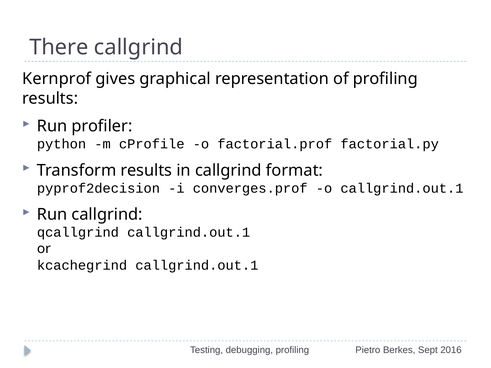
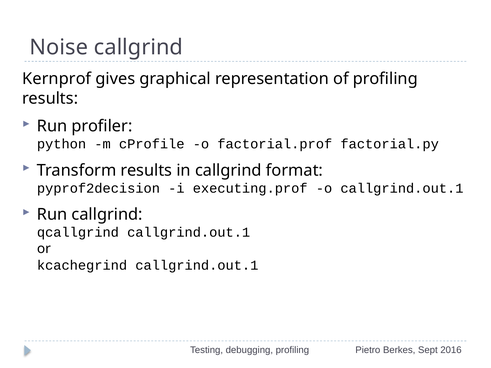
There: There -> Noise
converges.prof: converges.prof -> executing.prof
